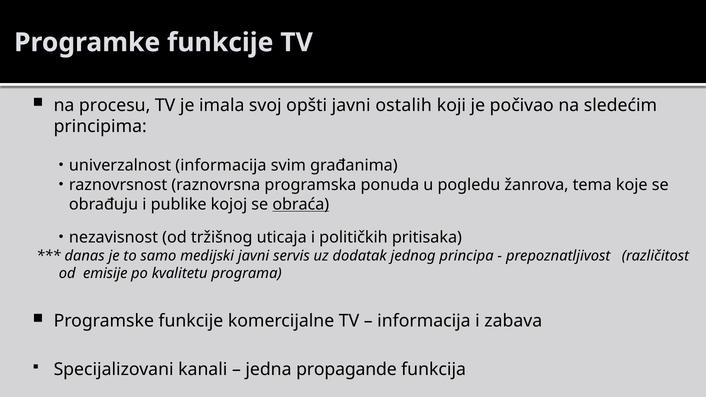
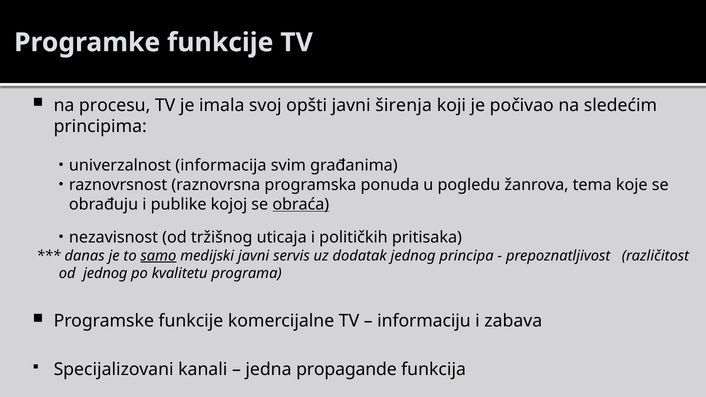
ostalih: ostalih -> širenja
samo underline: none -> present
od emisije: emisije -> jednog
informacija at (424, 321): informacija -> informaciju
